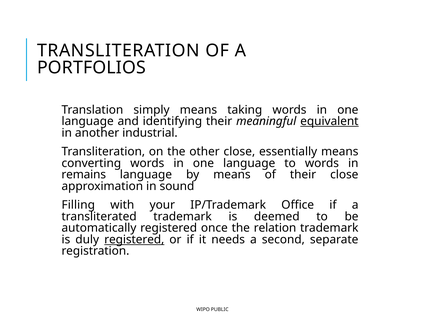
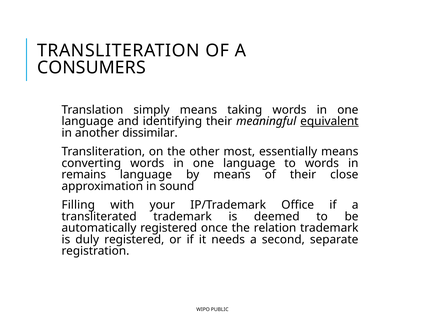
PORTFOLIOS: PORTFOLIOS -> CONSUMERS
industrial: industrial -> dissimilar
other close: close -> most
registered at (134, 239) underline: present -> none
